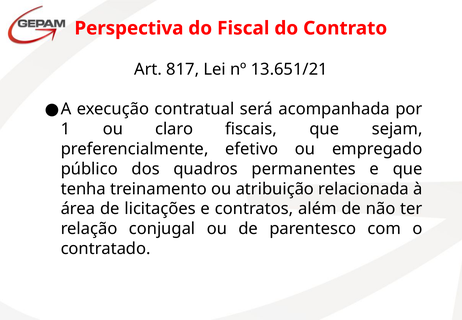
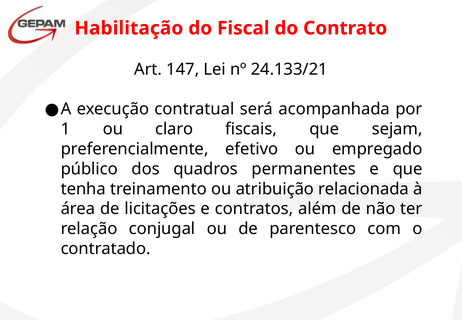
Perspectiva: Perspectiva -> Habilitação
817: 817 -> 147
13.651/21: 13.651/21 -> 24.133/21
